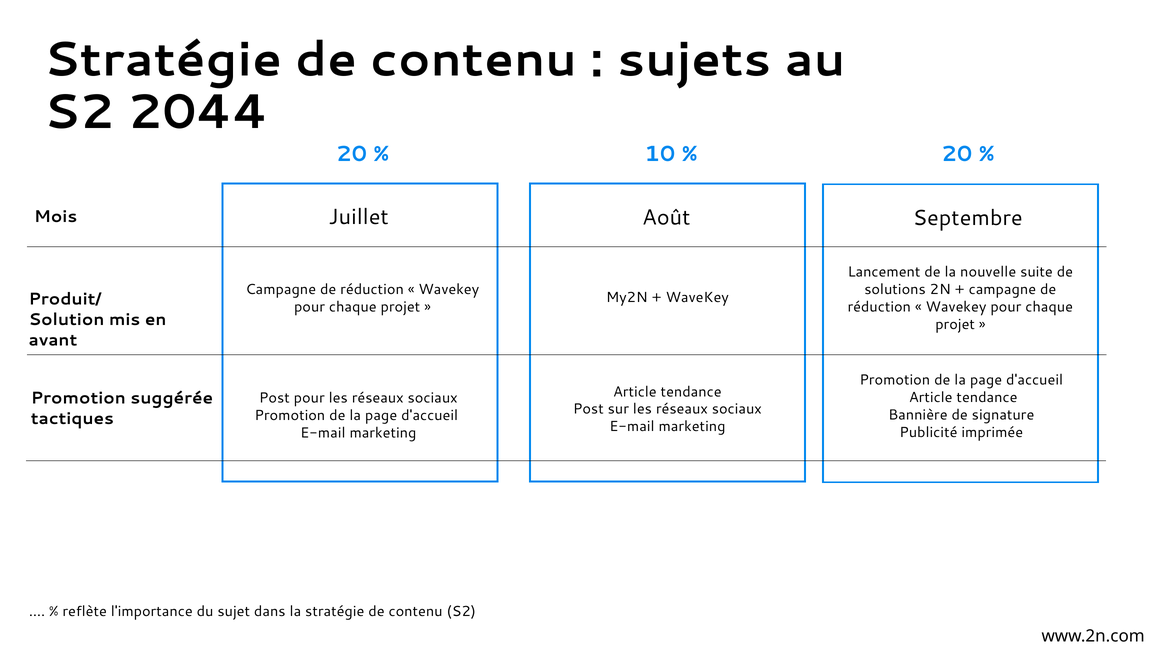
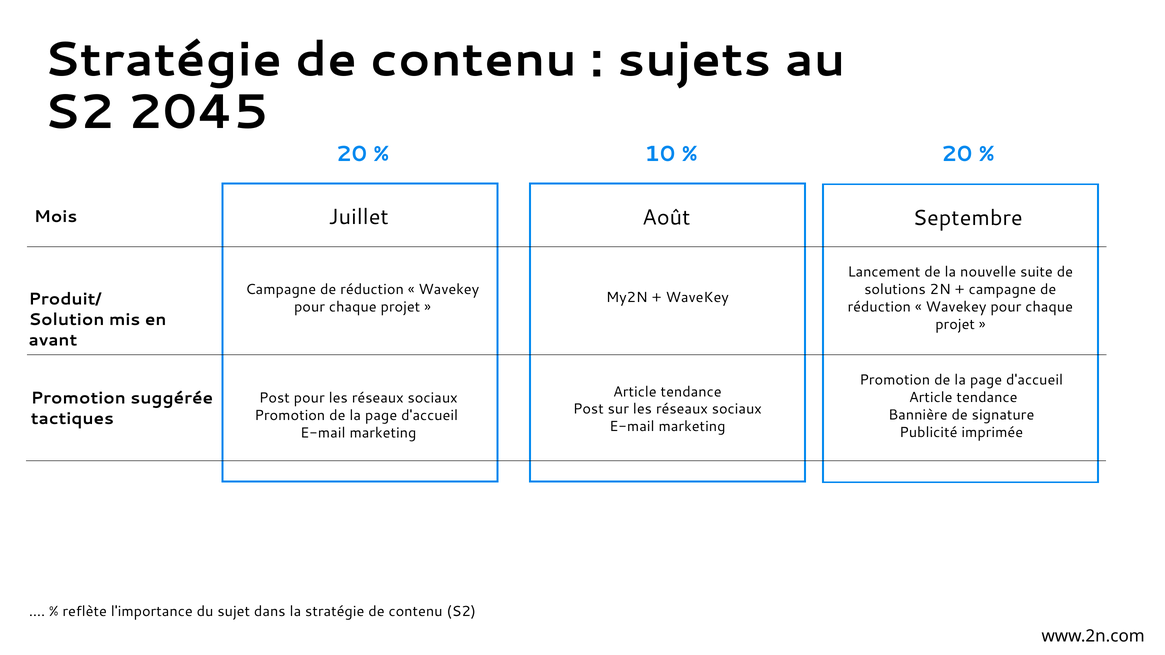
2044: 2044 -> 2045
